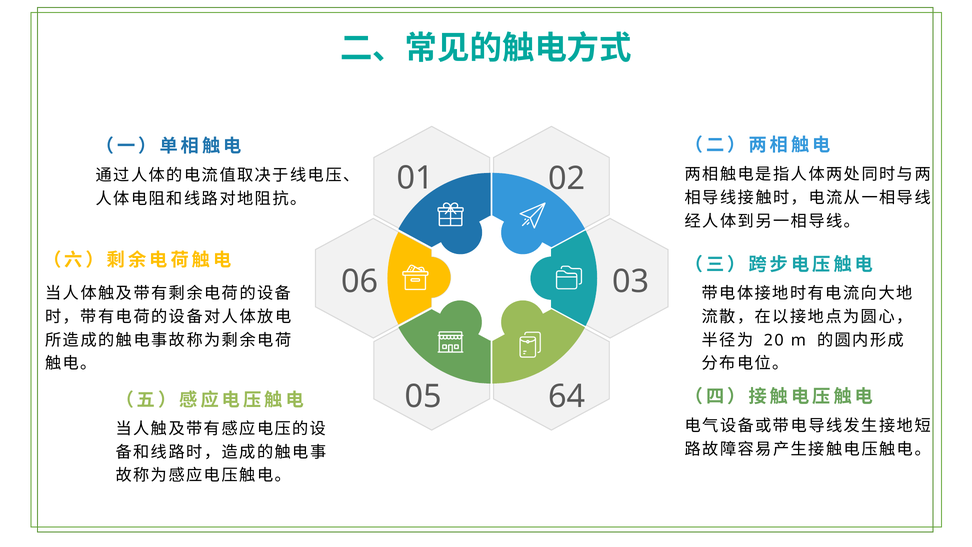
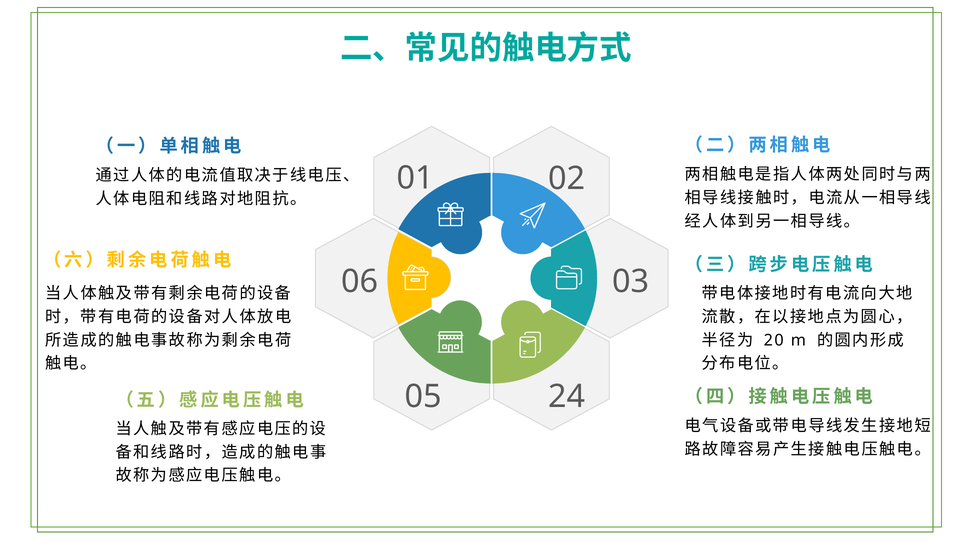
64: 64 -> 24
